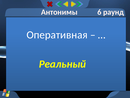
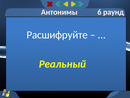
Оперативная: Оперативная -> Расшифруйте
